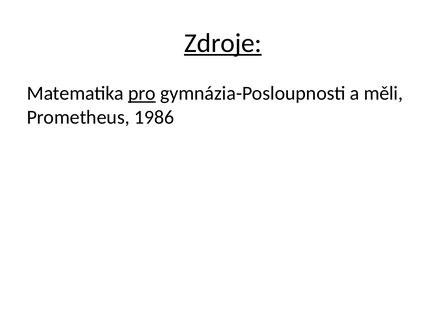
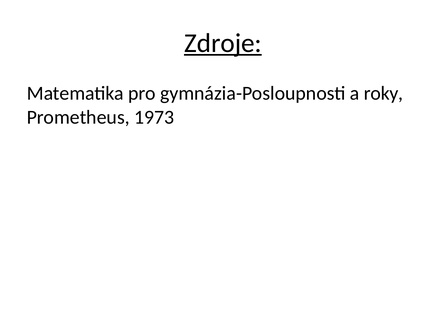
pro underline: present -> none
měli: měli -> roky
1986: 1986 -> 1973
